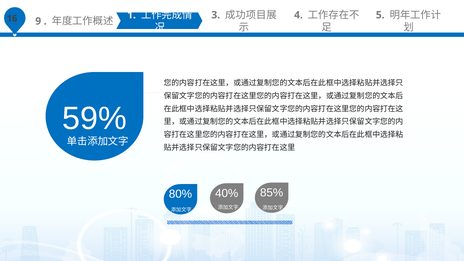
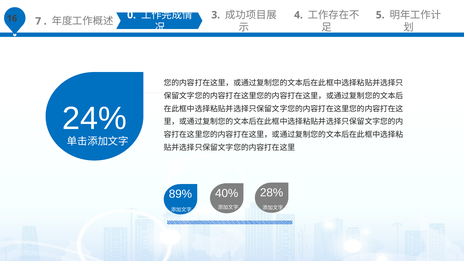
9: 9 -> 7
1: 1 -> 0
59%: 59% -> 24%
80%: 80% -> 89%
85%: 85% -> 28%
